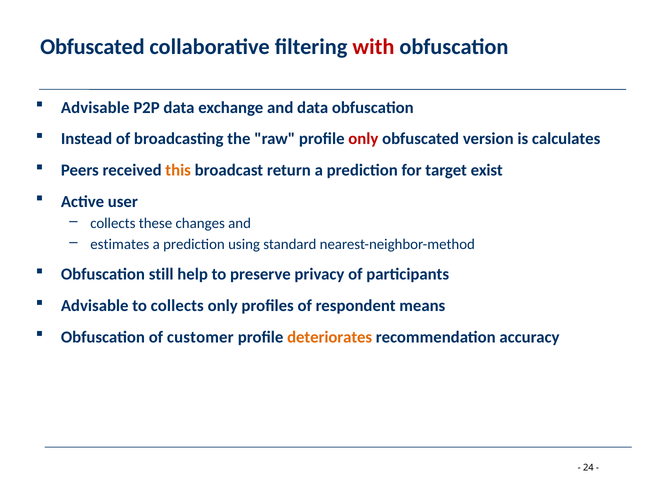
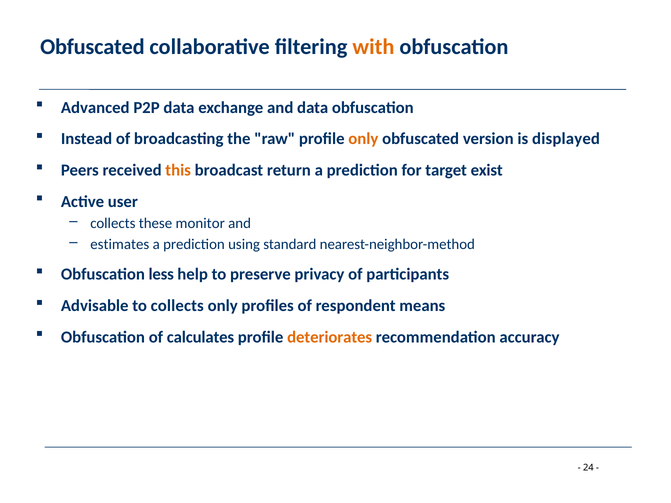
with colour: red -> orange
Advisable at (95, 108): Advisable -> Advanced
only at (363, 139) colour: red -> orange
calculates: calculates -> displayed
changes: changes -> monitor
still: still -> less
customer: customer -> calculates
